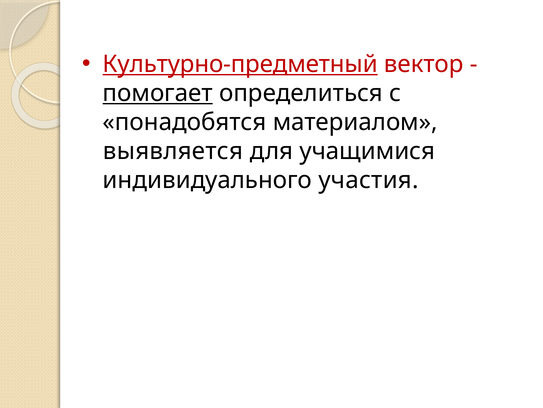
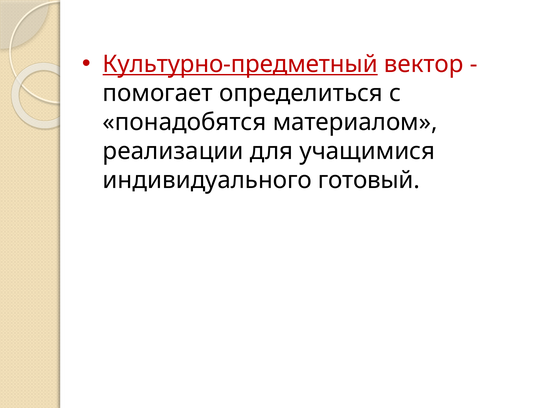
помогает underline: present -> none
выявляется: выявляется -> реализации
участия: участия -> готовый
